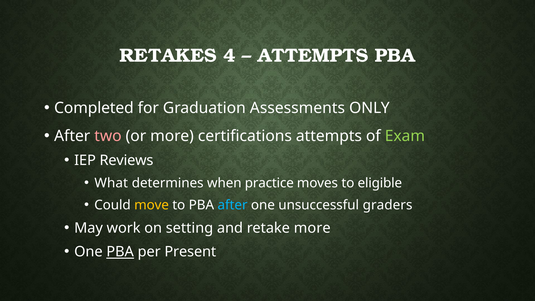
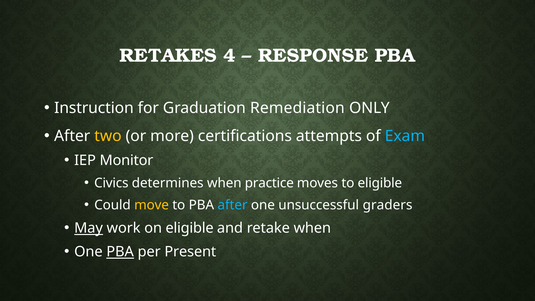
ATTEMPTS at (313, 56): ATTEMPTS -> RESPONSE
Completed: Completed -> Instruction
Assessments: Assessments -> Remediation
two colour: pink -> yellow
Exam colour: light green -> light blue
Reviews: Reviews -> Monitor
What: What -> Civics
May underline: none -> present
on setting: setting -> eligible
retake more: more -> when
